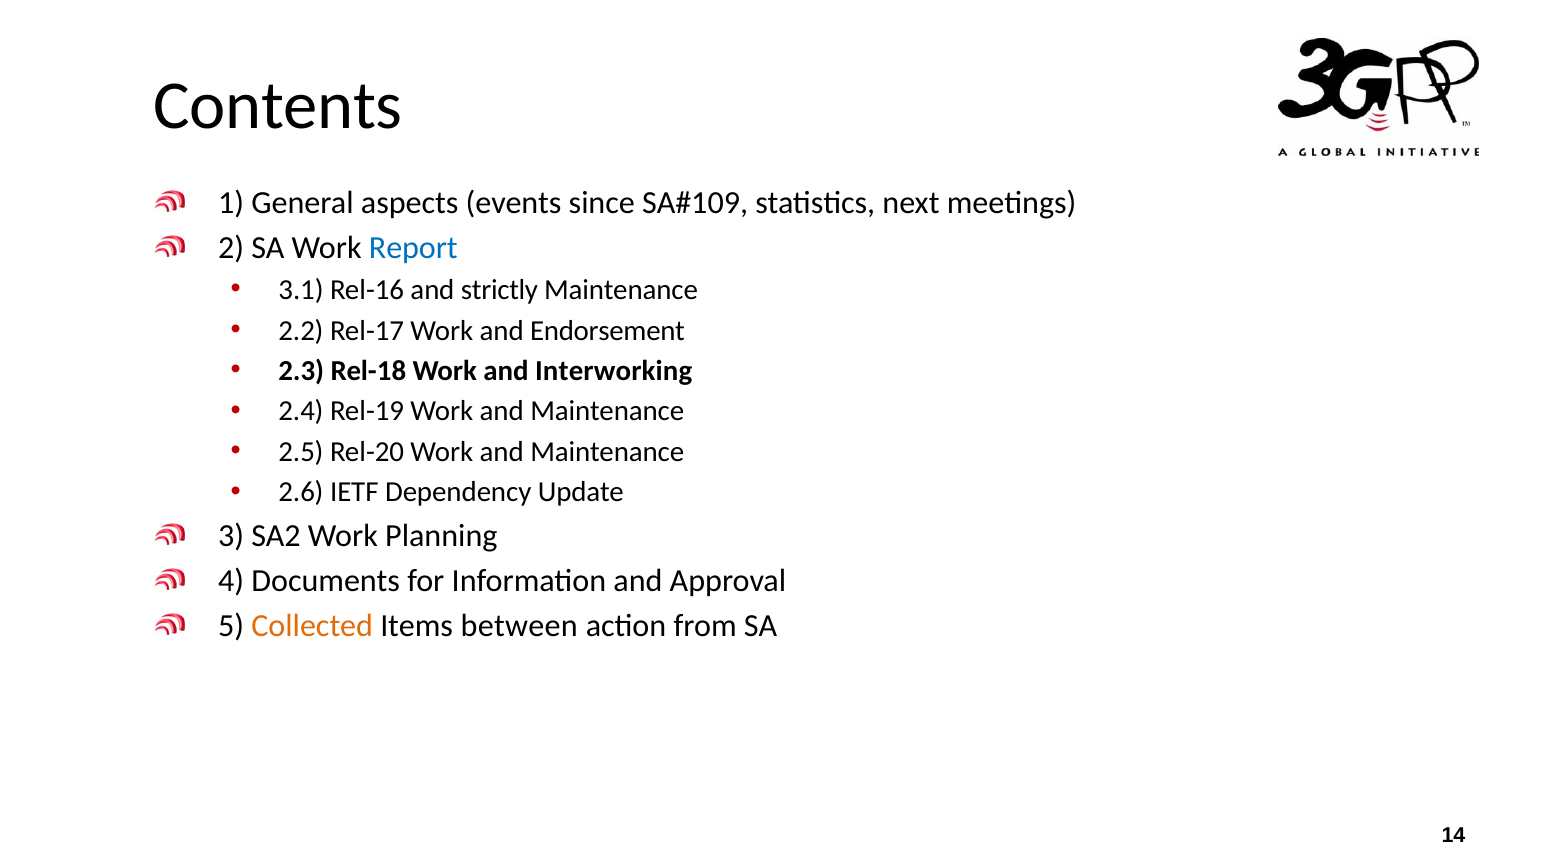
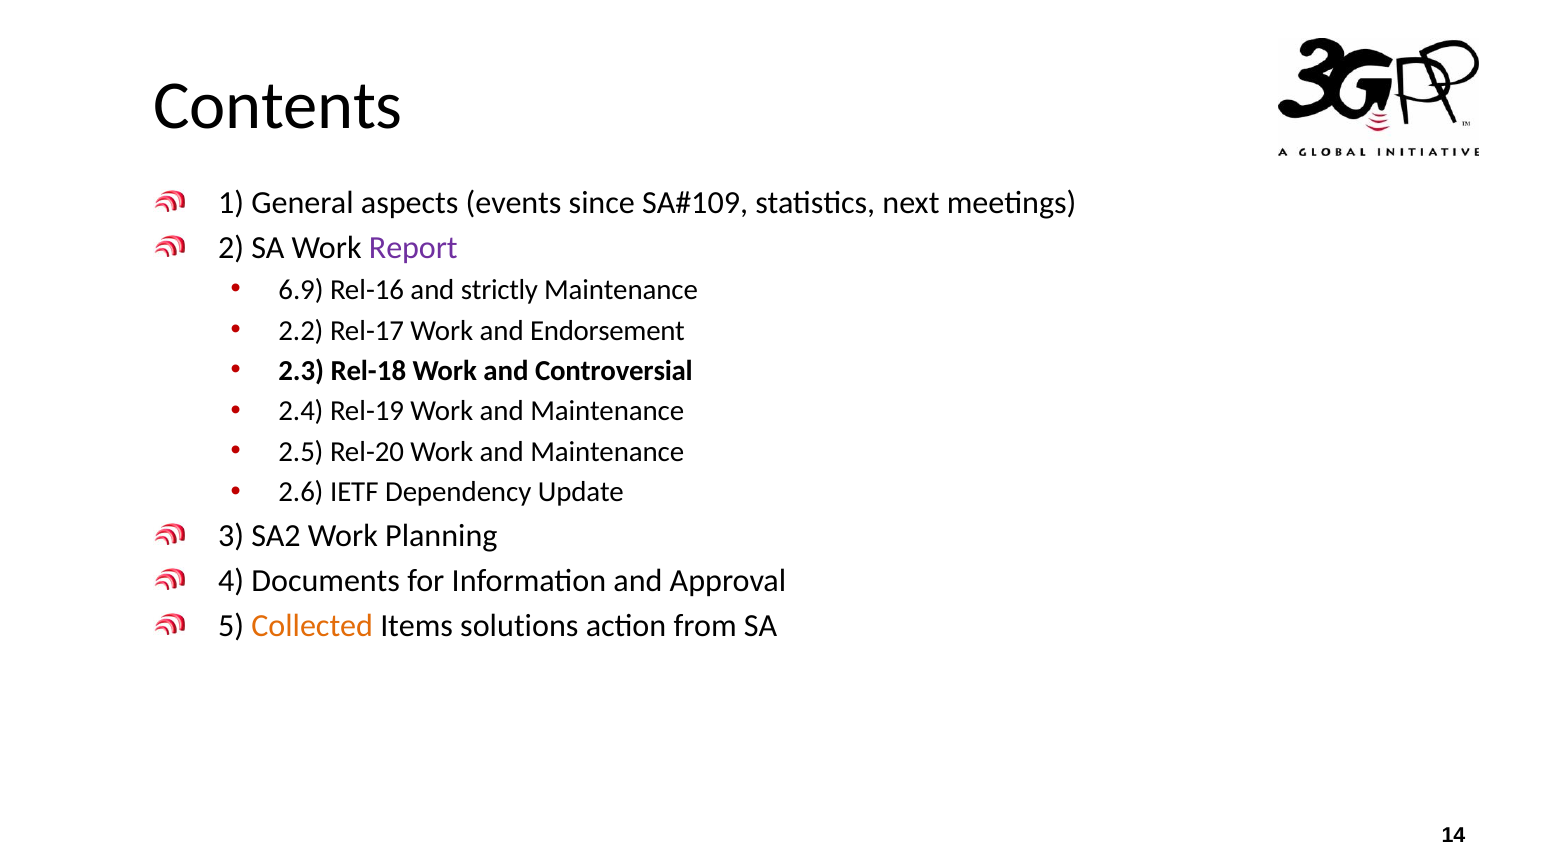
Report colour: blue -> purple
3.1: 3.1 -> 6.9
Interworking: Interworking -> Controversial
between: between -> solutions
